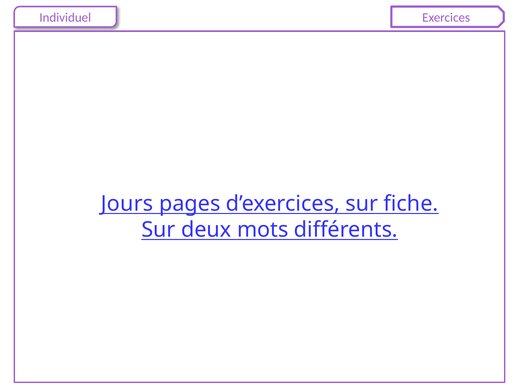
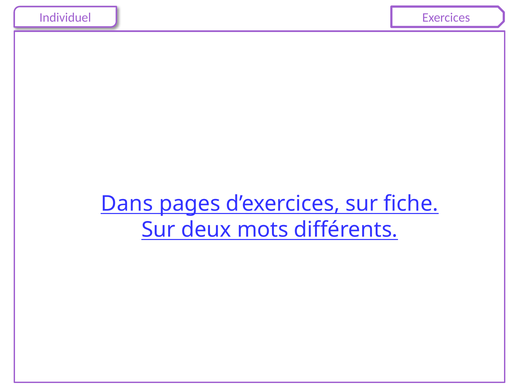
Jours: Jours -> Dans
